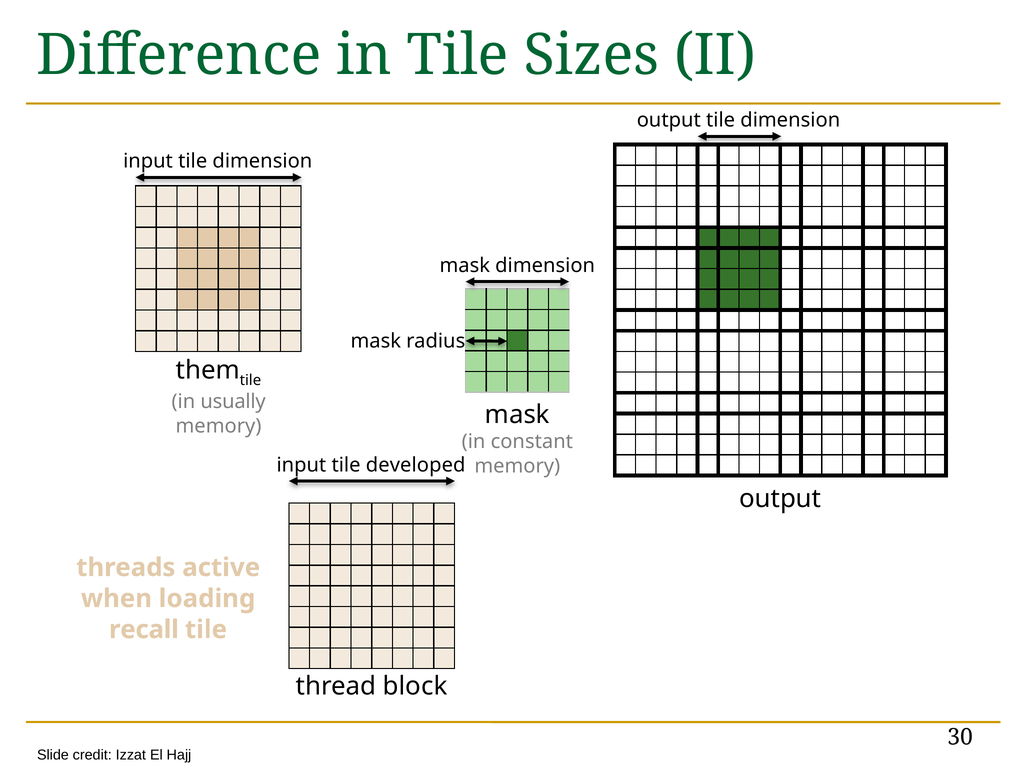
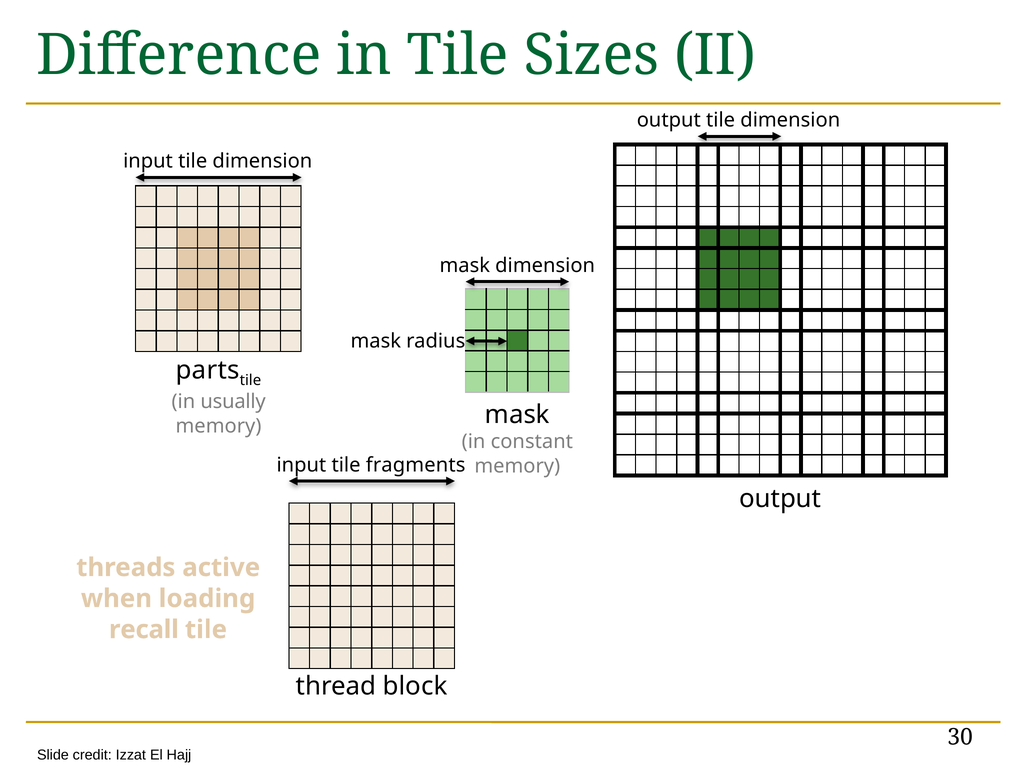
them: them -> parts
developed: developed -> fragments
